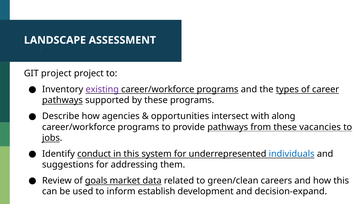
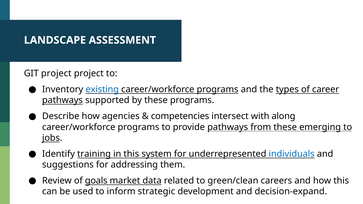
existing colour: purple -> blue
opportunities: opportunities -> competencies
vacancies: vacancies -> emerging
conduct: conduct -> training
establish: establish -> strategic
